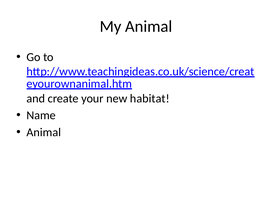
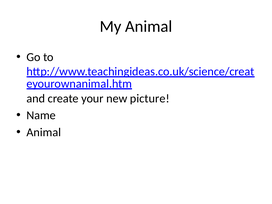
habitat: habitat -> picture
